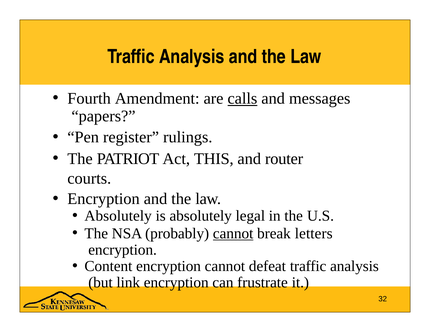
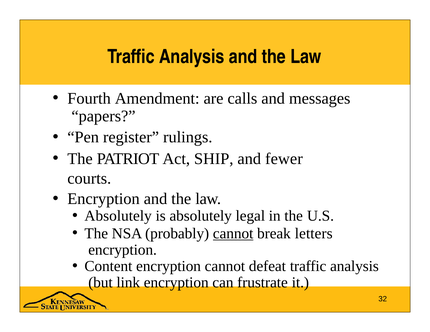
calls underline: present -> none
THIS: THIS -> SHIP
router: router -> fewer
